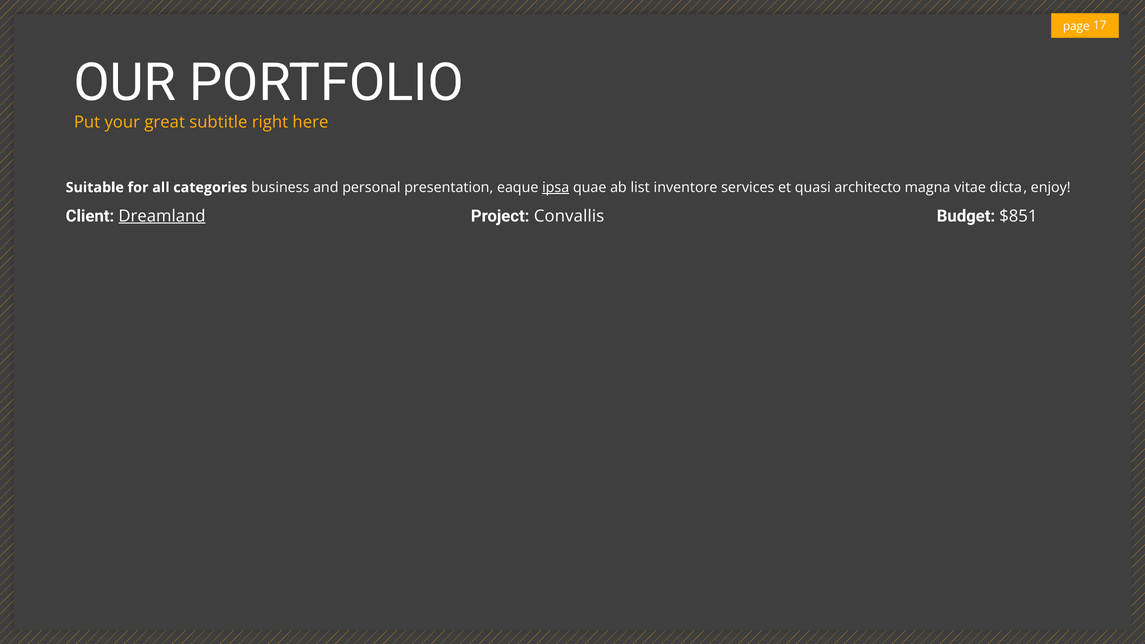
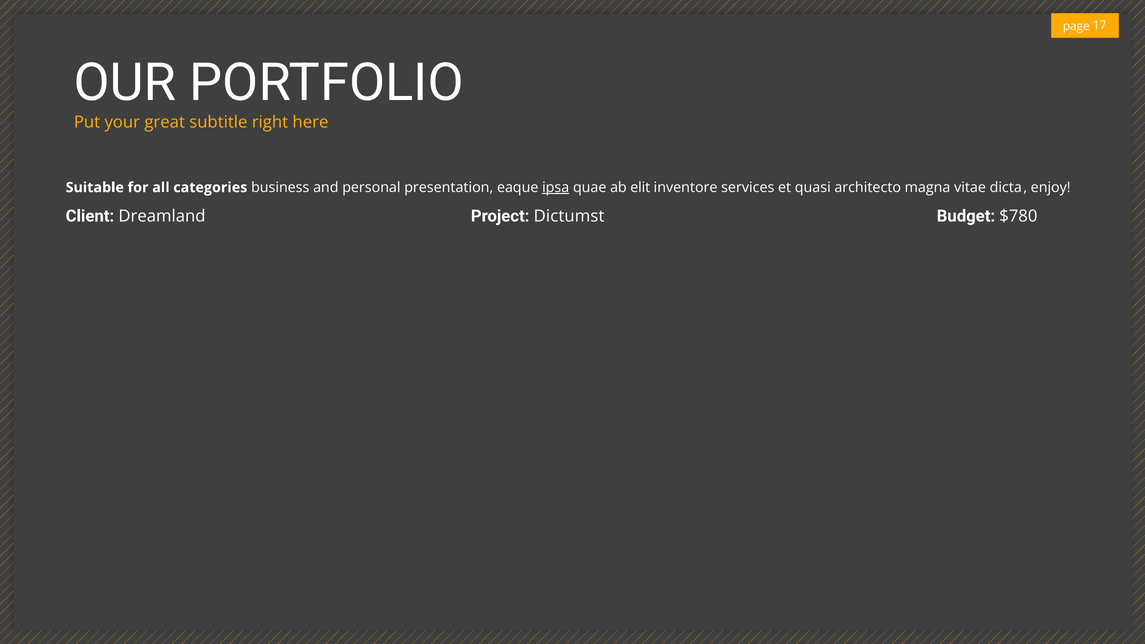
list: list -> elit
Dreamland underline: present -> none
Convallis: Convallis -> Dictumst
$851: $851 -> $780
